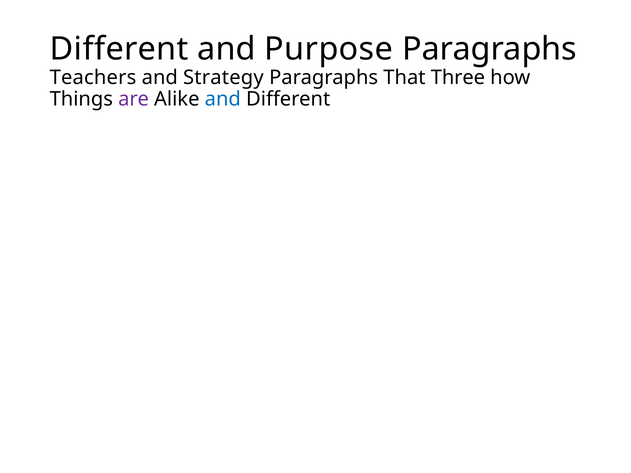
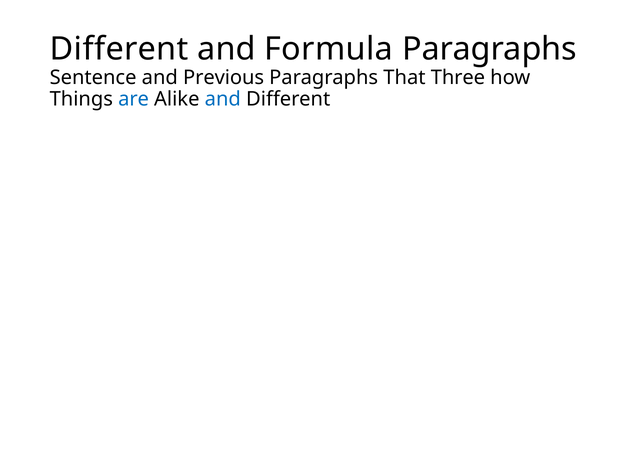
Purpose: Purpose -> Formula
Teachers: Teachers -> Sentence
Strategy: Strategy -> Previous
are colour: purple -> blue
